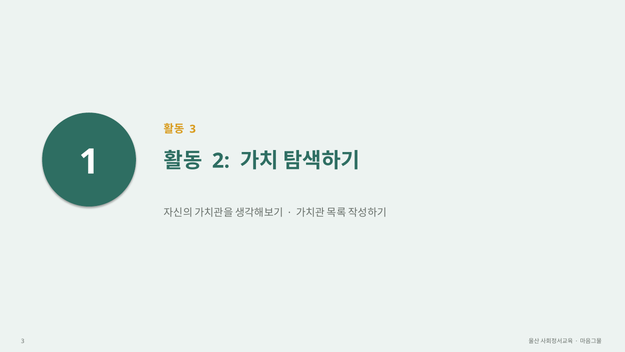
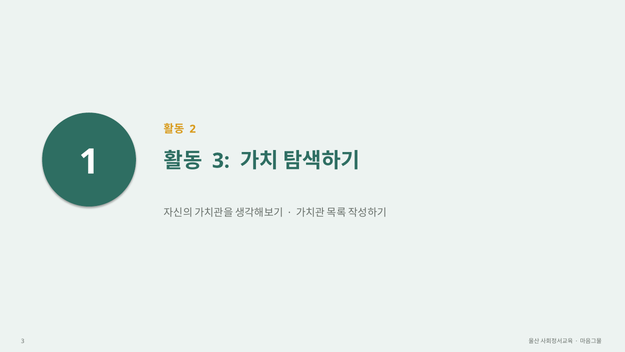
3 at (193, 129): 3 -> 2
2 at (221, 161): 2 -> 3
